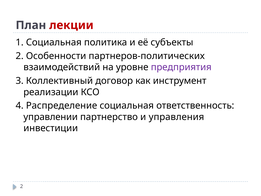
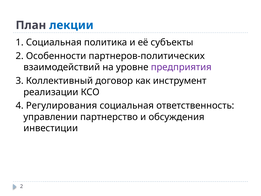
лекции colour: red -> blue
Распределение: Распределение -> Регулирования
управления: управления -> обсуждения
